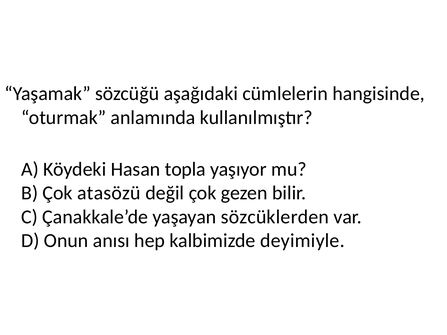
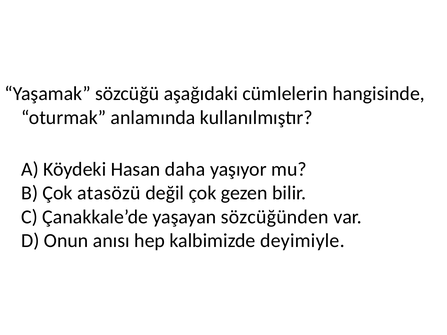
topla: topla -> daha
sözcüklerden: sözcüklerden -> sözcüğünden
